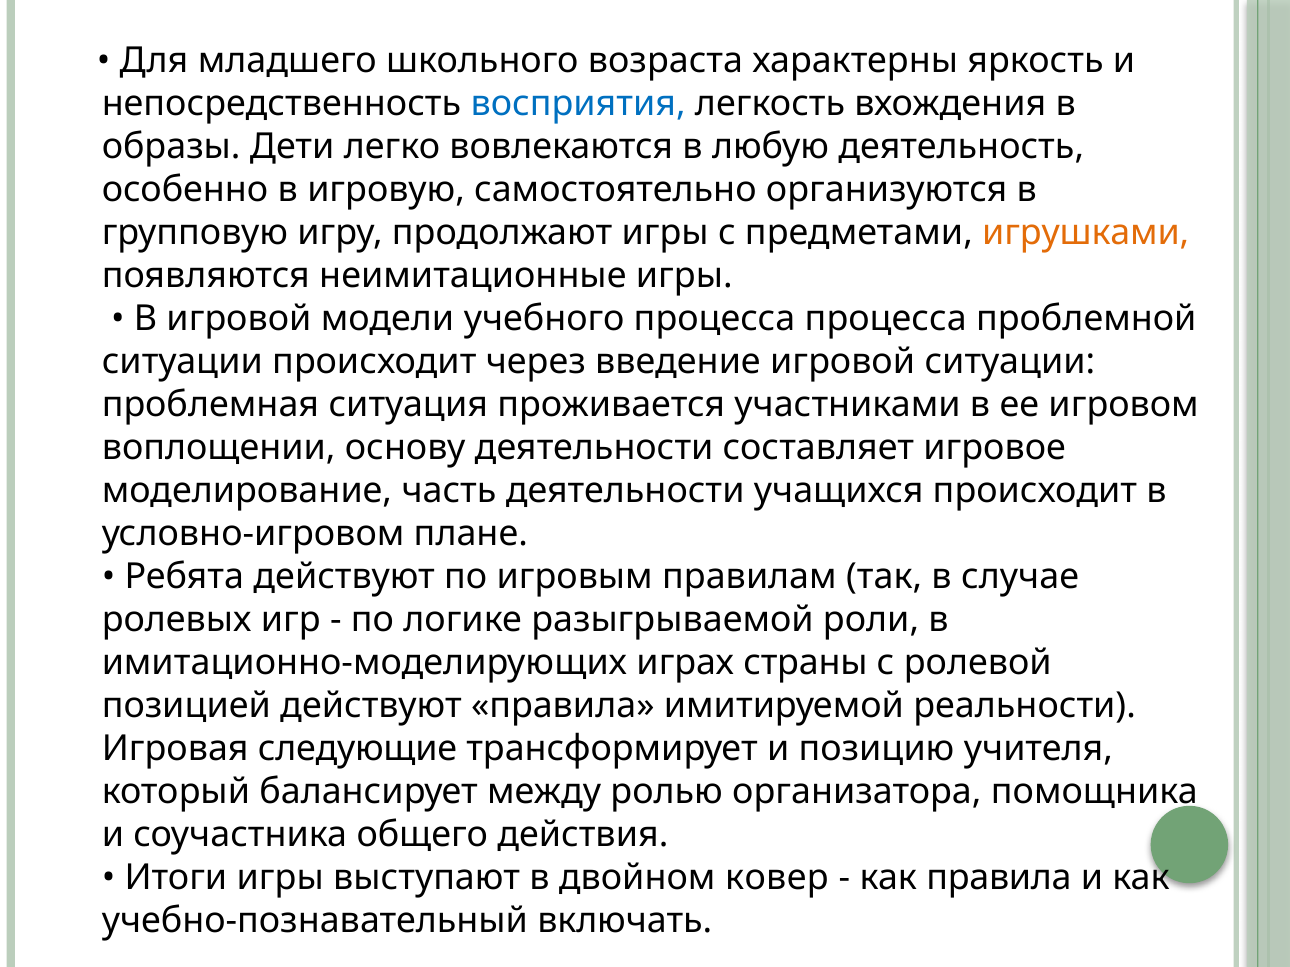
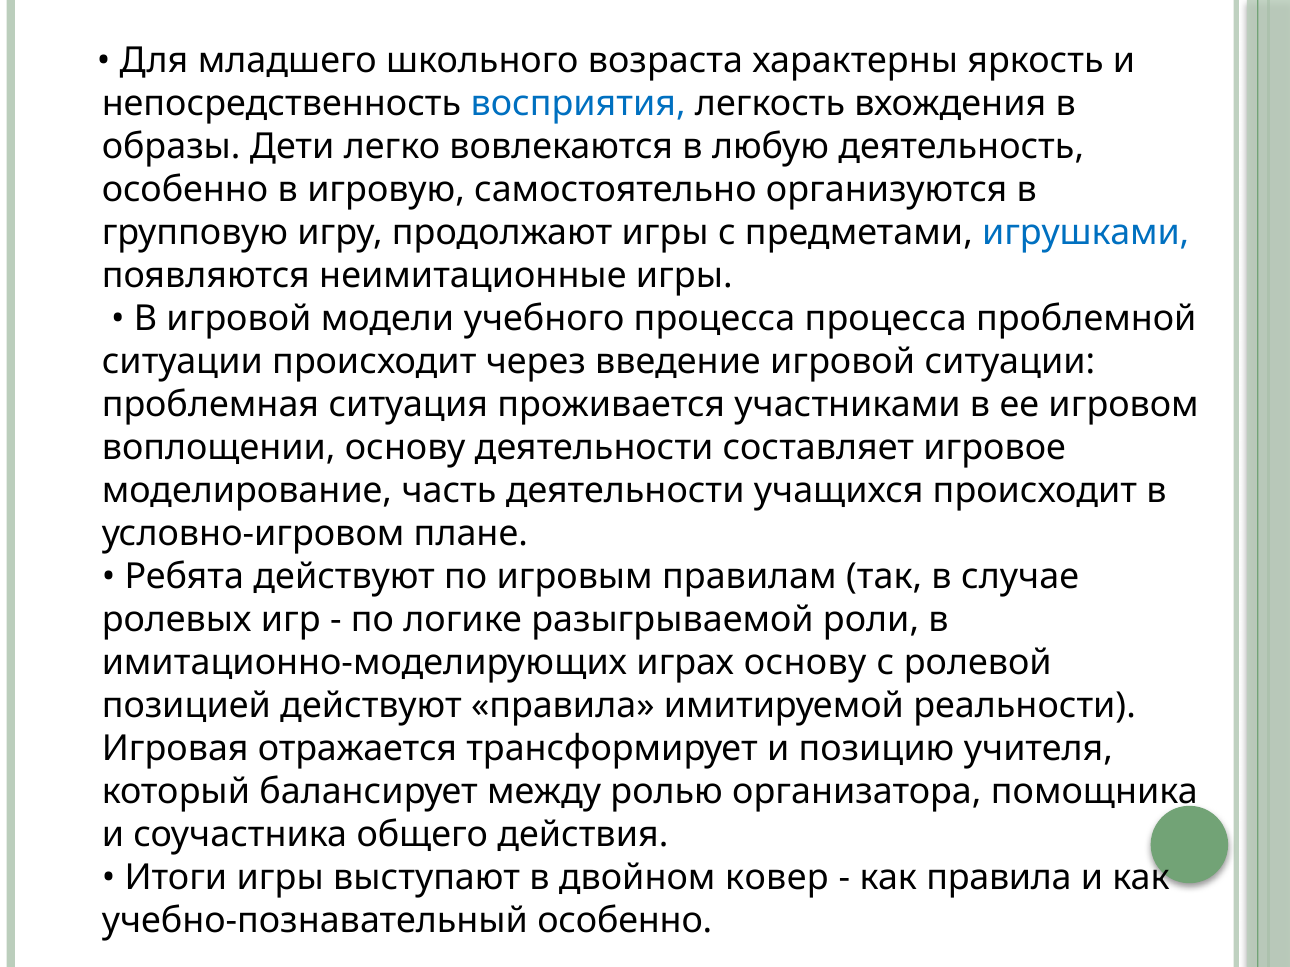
игрушками colour: orange -> blue
играх страны: страны -> основу
следующие: следующие -> отражается
учебно-познавательный включать: включать -> особенно
